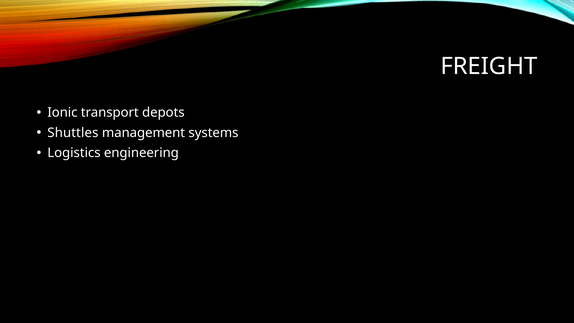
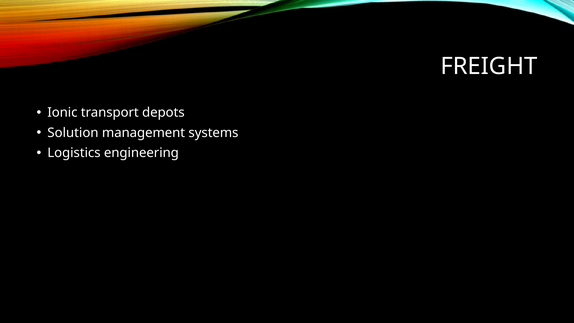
Shuttles: Shuttles -> Solution
